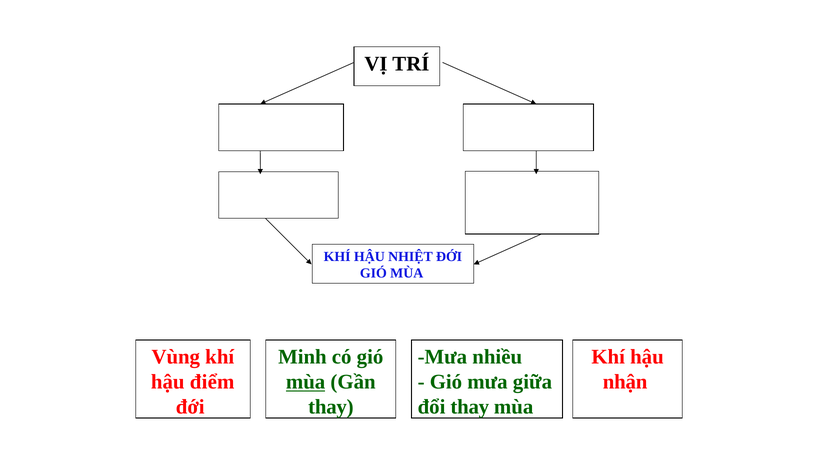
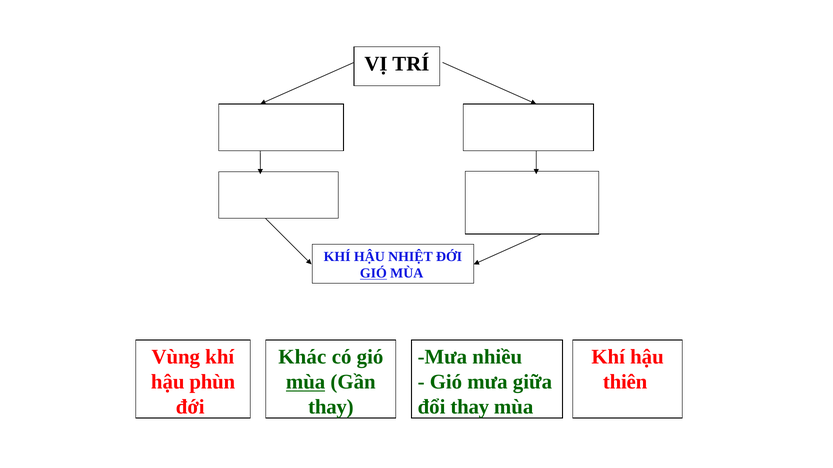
GIÓ at (373, 274) underline: none -> present
Minh: Minh -> Khác
điểm: điểm -> phùn
nhận: nhận -> thiên
